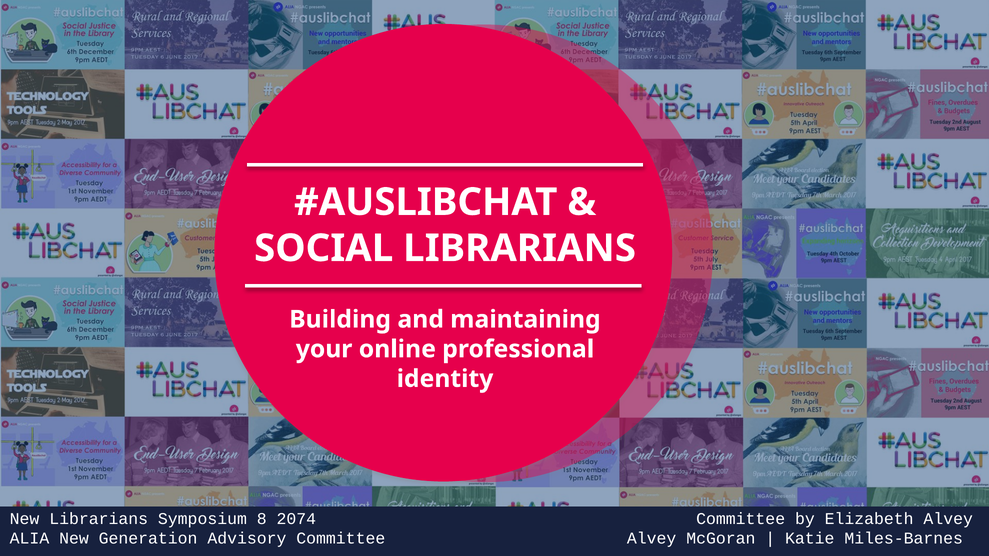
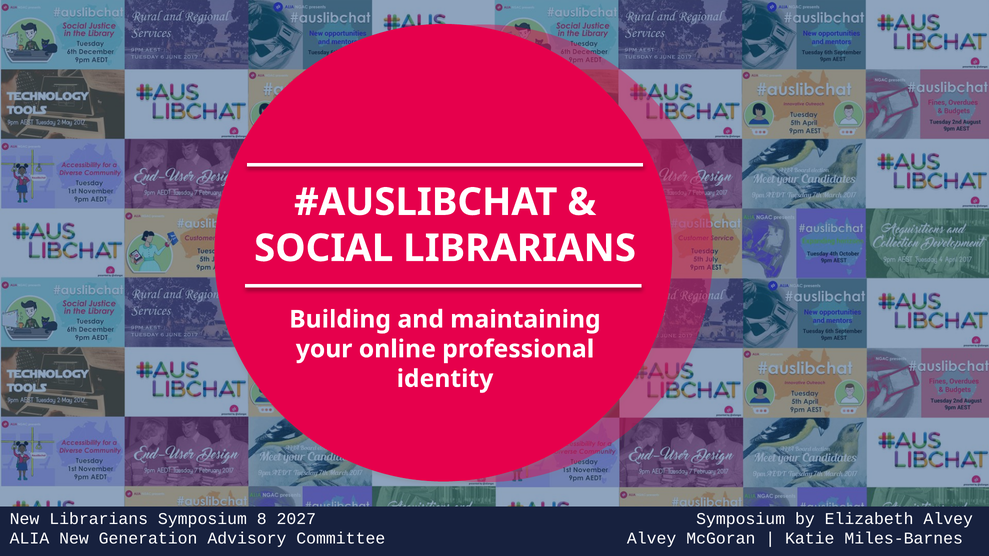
2074: 2074 -> 2027
Committee at (741, 519): Committee -> Symposium
